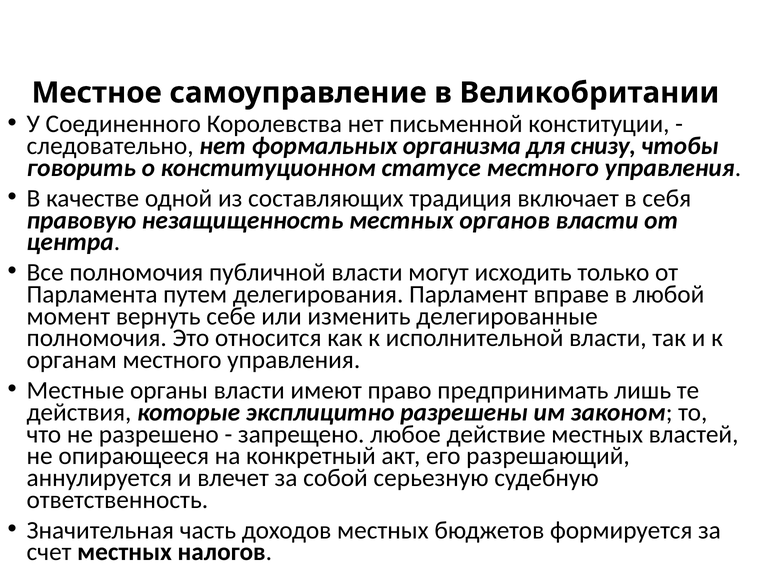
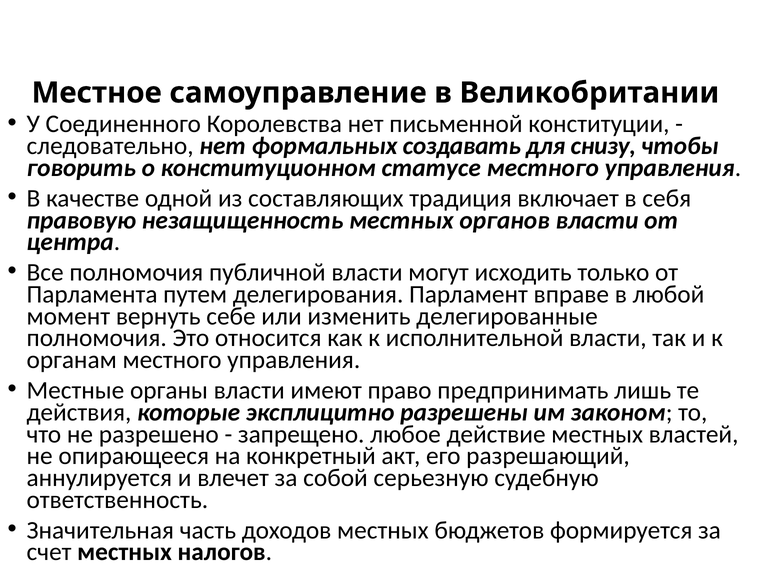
организма: организма -> создавать
